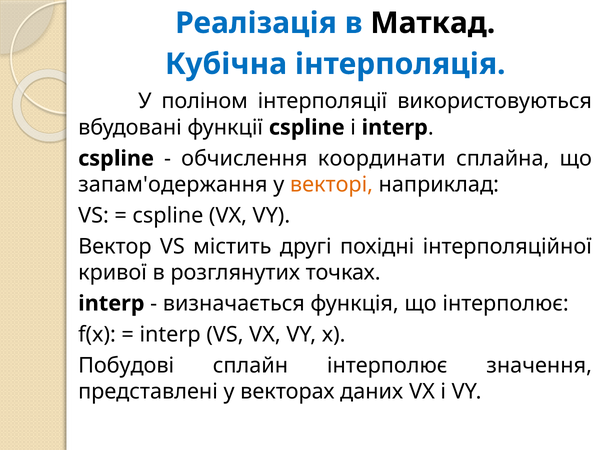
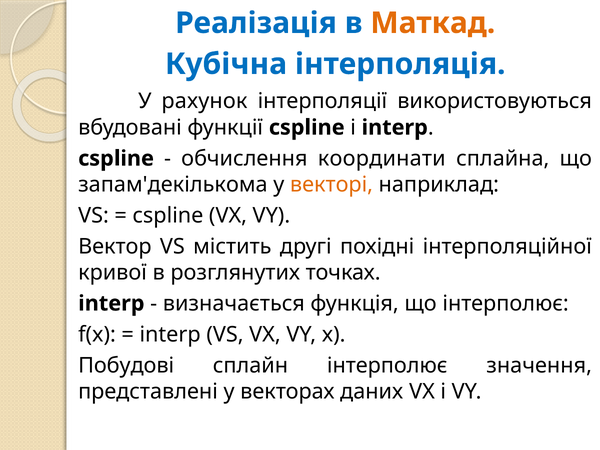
Маткад colour: black -> orange
поліном: поліном -> рахунок
запам'одержання: запам'одержання -> запам'декількома
